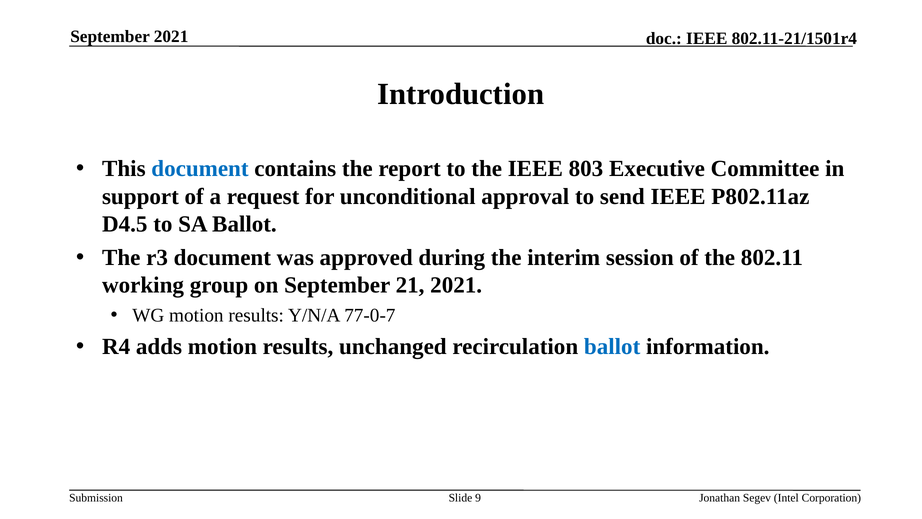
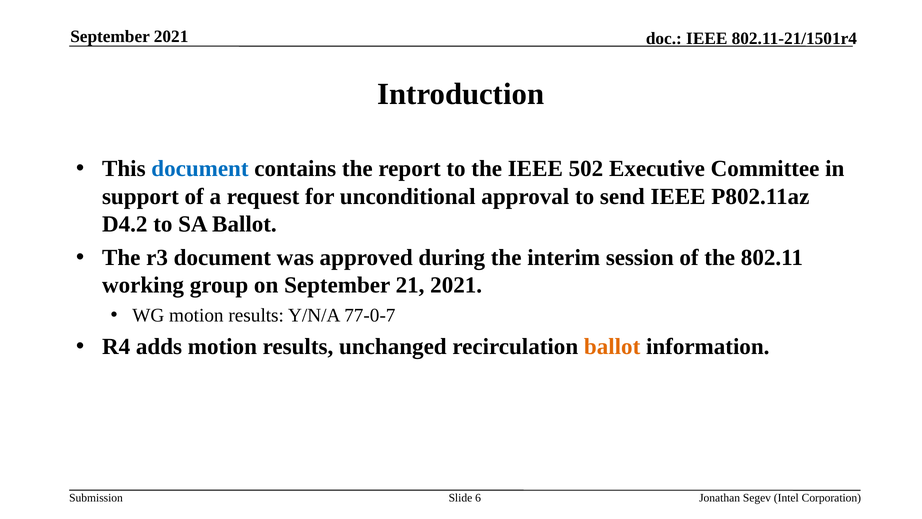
803: 803 -> 502
D4.5: D4.5 -> D4.2
ballot at (612, 346) colour: blue -> orange
9: 9 -> 6
